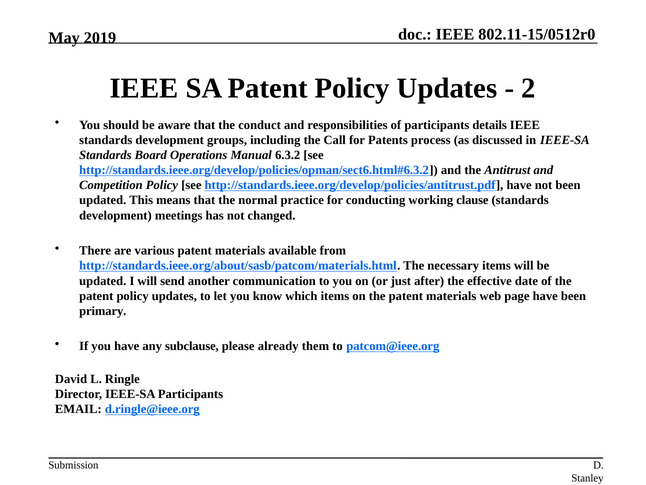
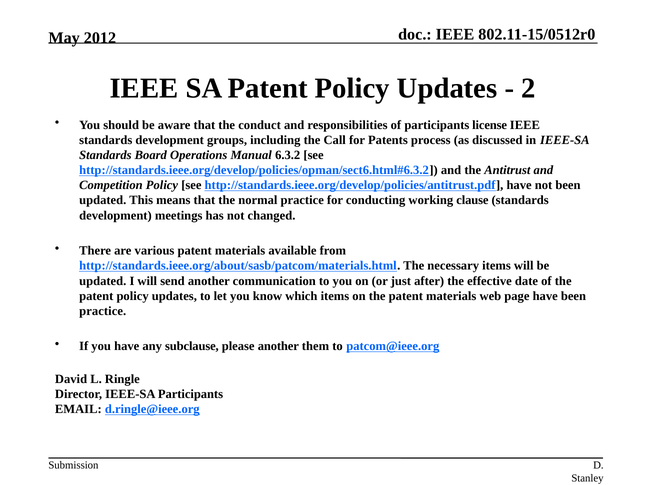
2019: 2019 -> 2012
details: details -> license
primary at (103, 311): primary -> practice
please already: already -> another
